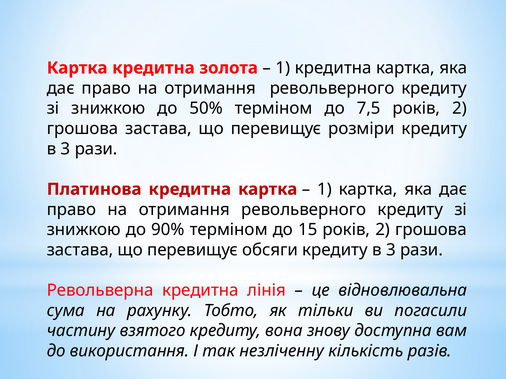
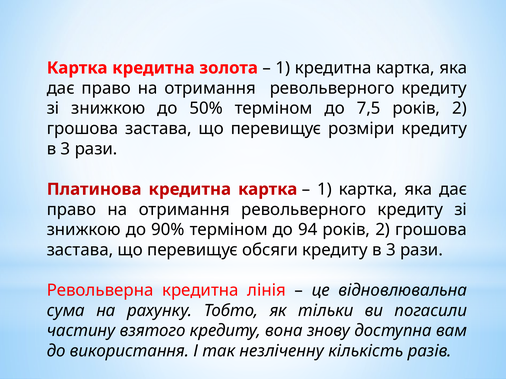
15: 15 -> 94
